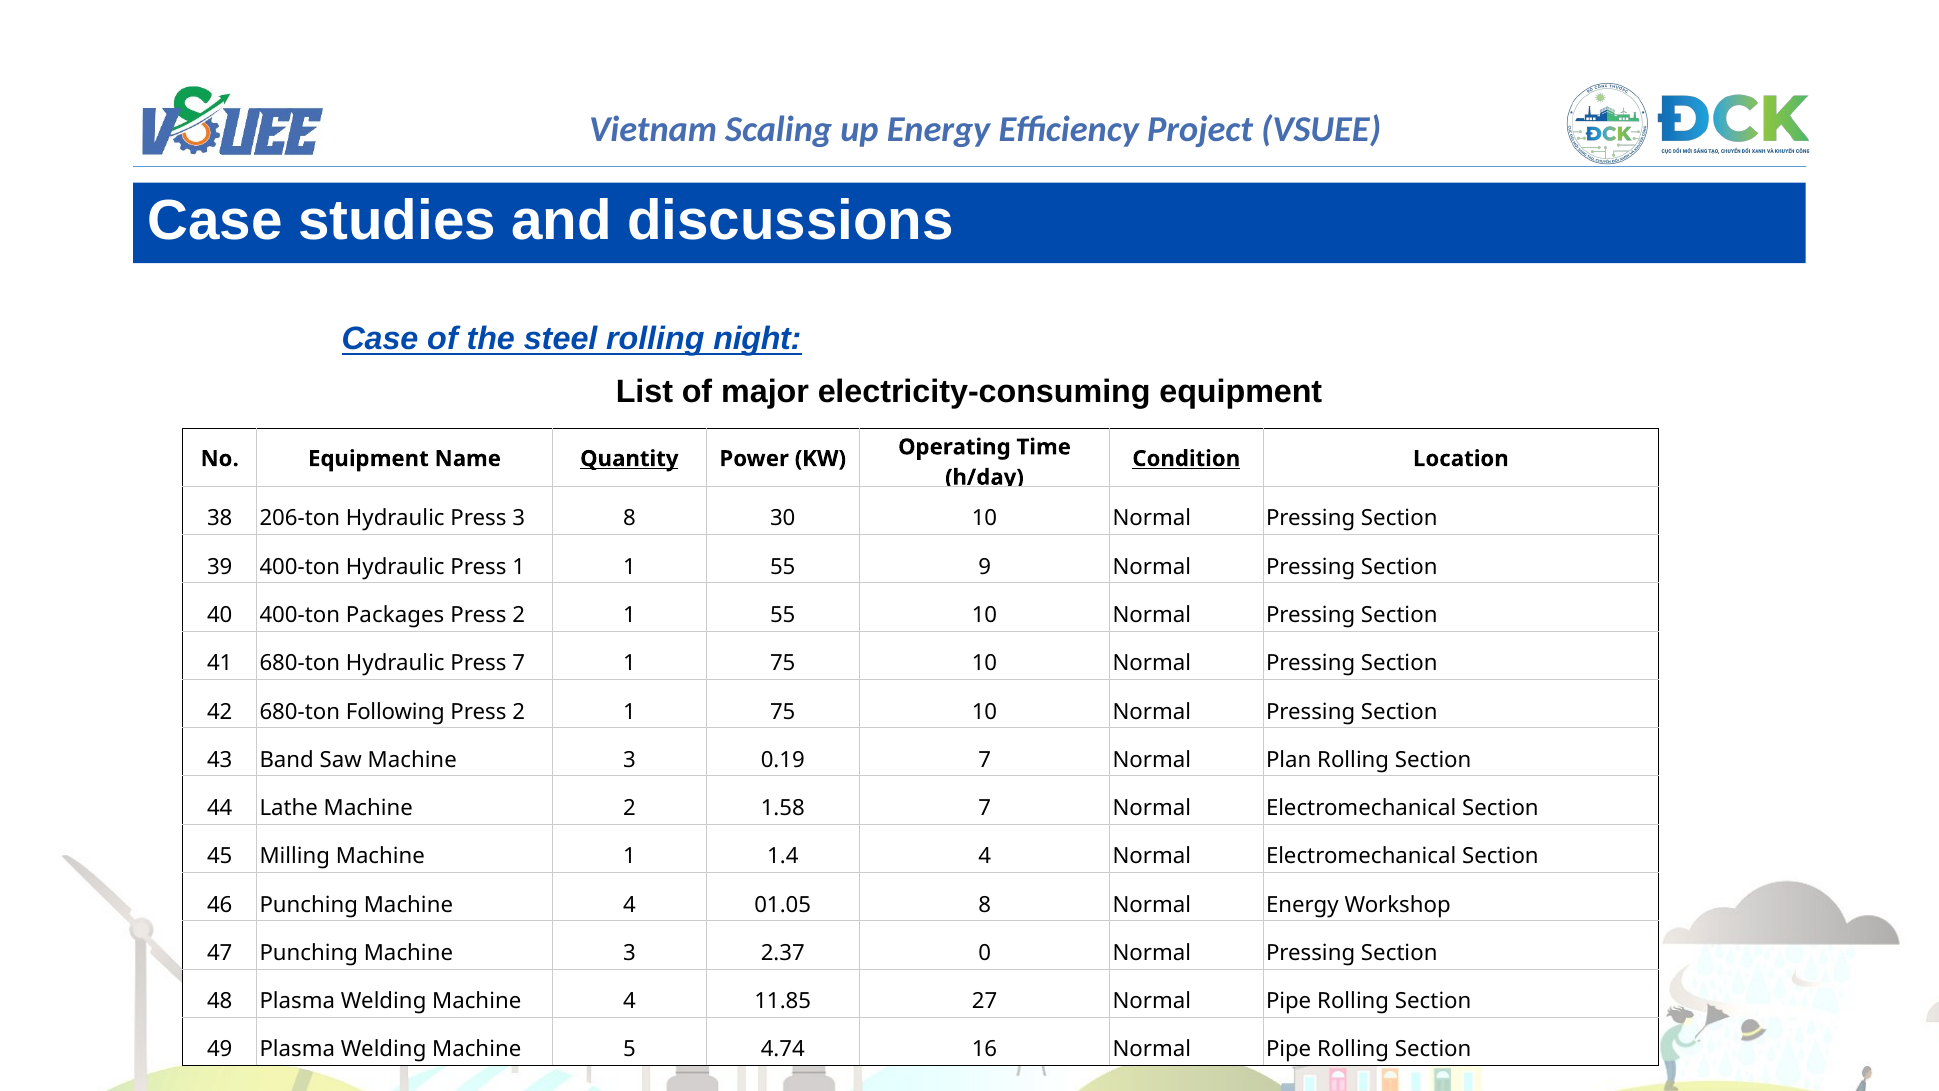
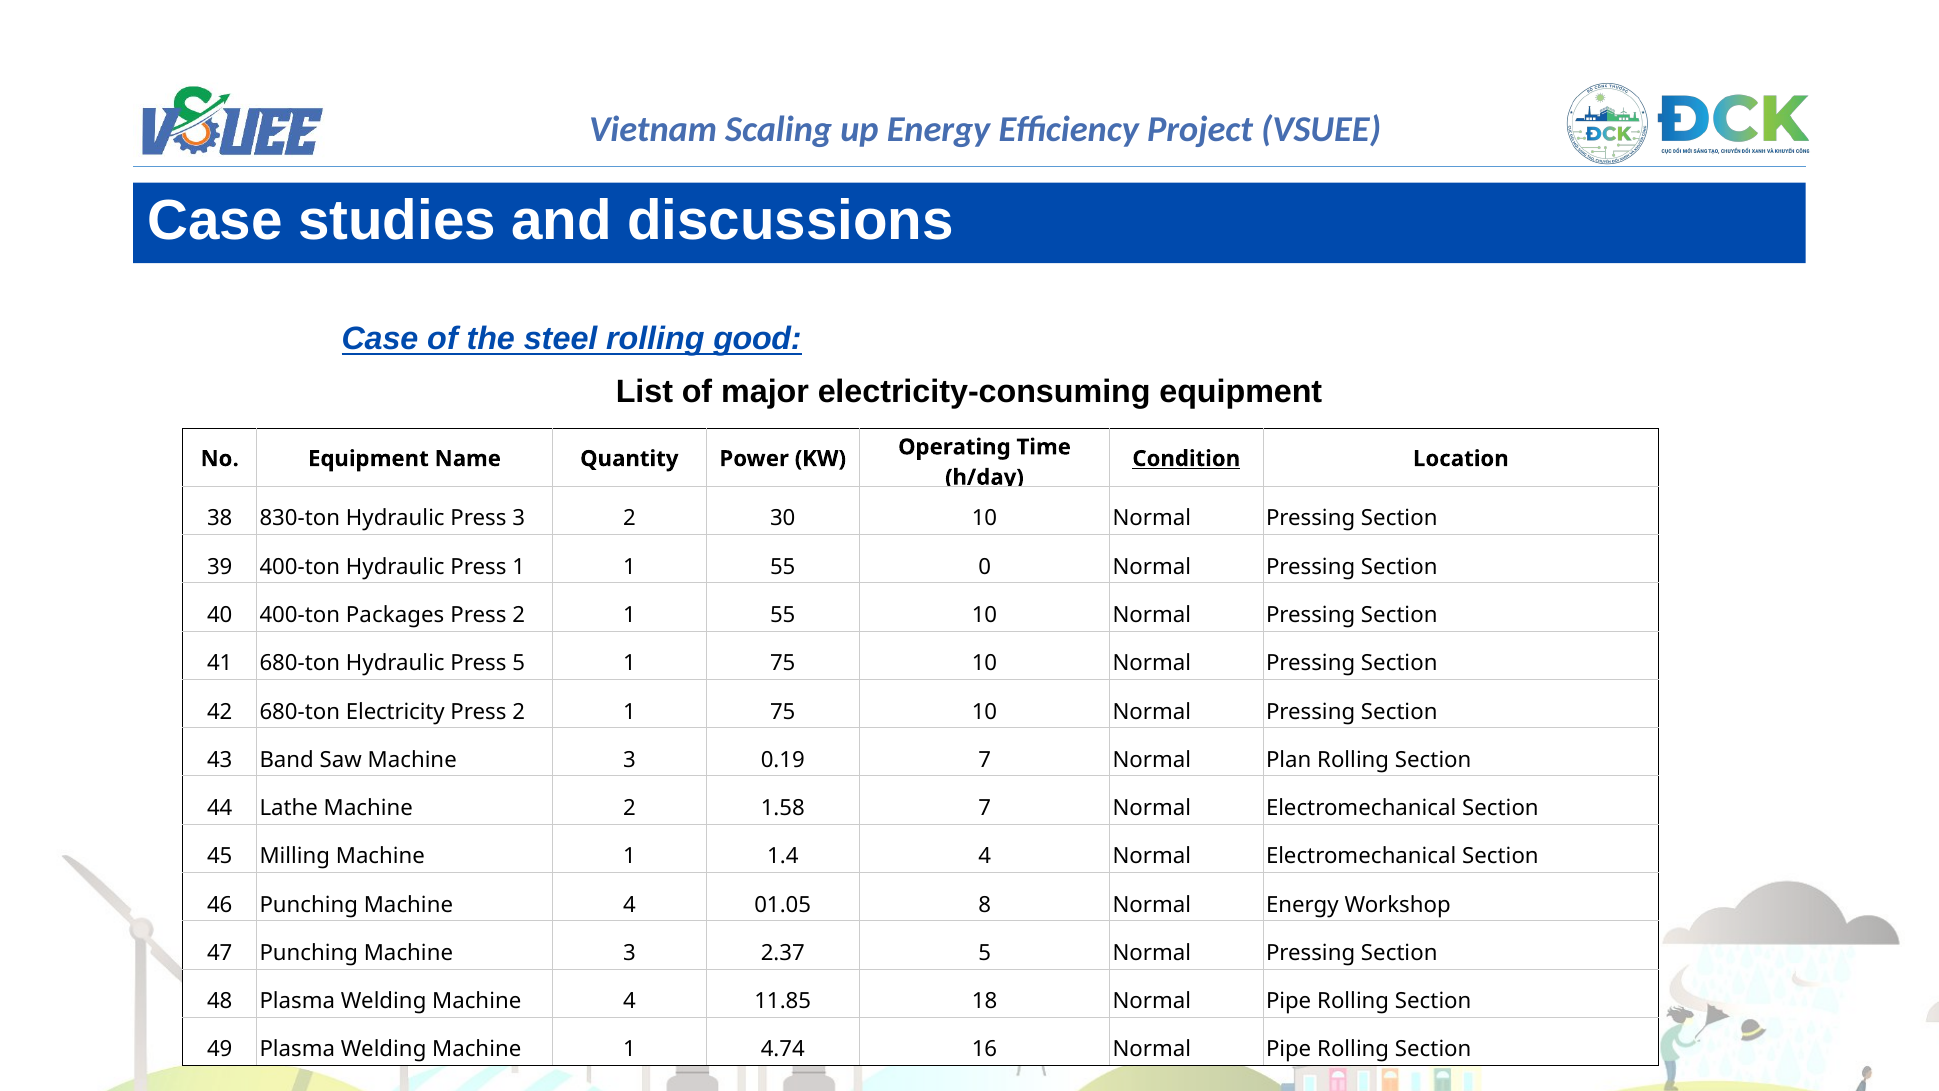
night: night -> good
Quantity underline: present -> none
206-ton: 206-ton -> 830-ton
3 8: 8 -> 2
9: 9 -> 0
Press 7: 7 -> 5
Following: Following -> Electricity
2.37 0: 0 -> 5
27: 27 -> 18
Welding Machine 5: 5 -> 1
